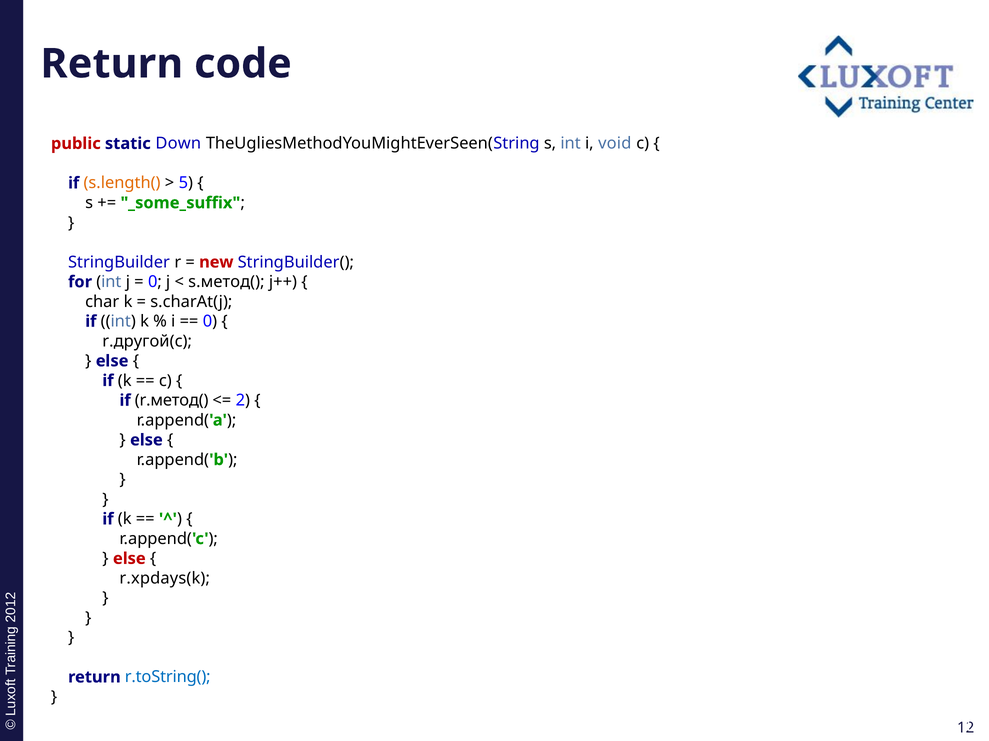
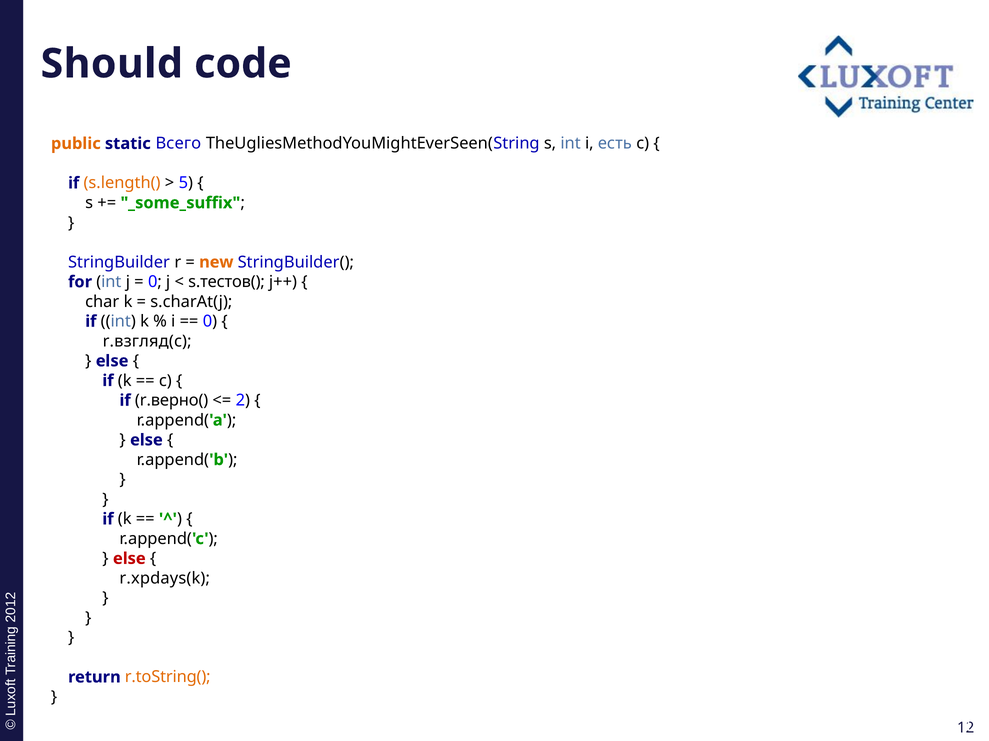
Return at (112, 64): Return -> Should
public colour: red -> orange
Down: Down -> Всего
void: void -> есть
new colour: red -> orange
s.метод(: s.метод( -> s.тестов(
r.другой(c: r.другой(c -> r.взгляд(c
r.метод(: r.метод( -> r.верно(
r.toString( colour: blue -> orange
